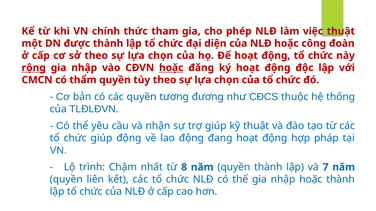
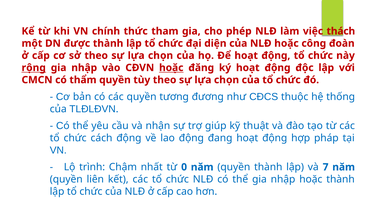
thuật: thuật -> thách
chức giúp: giúp -> cách
8: 8 -> 0
